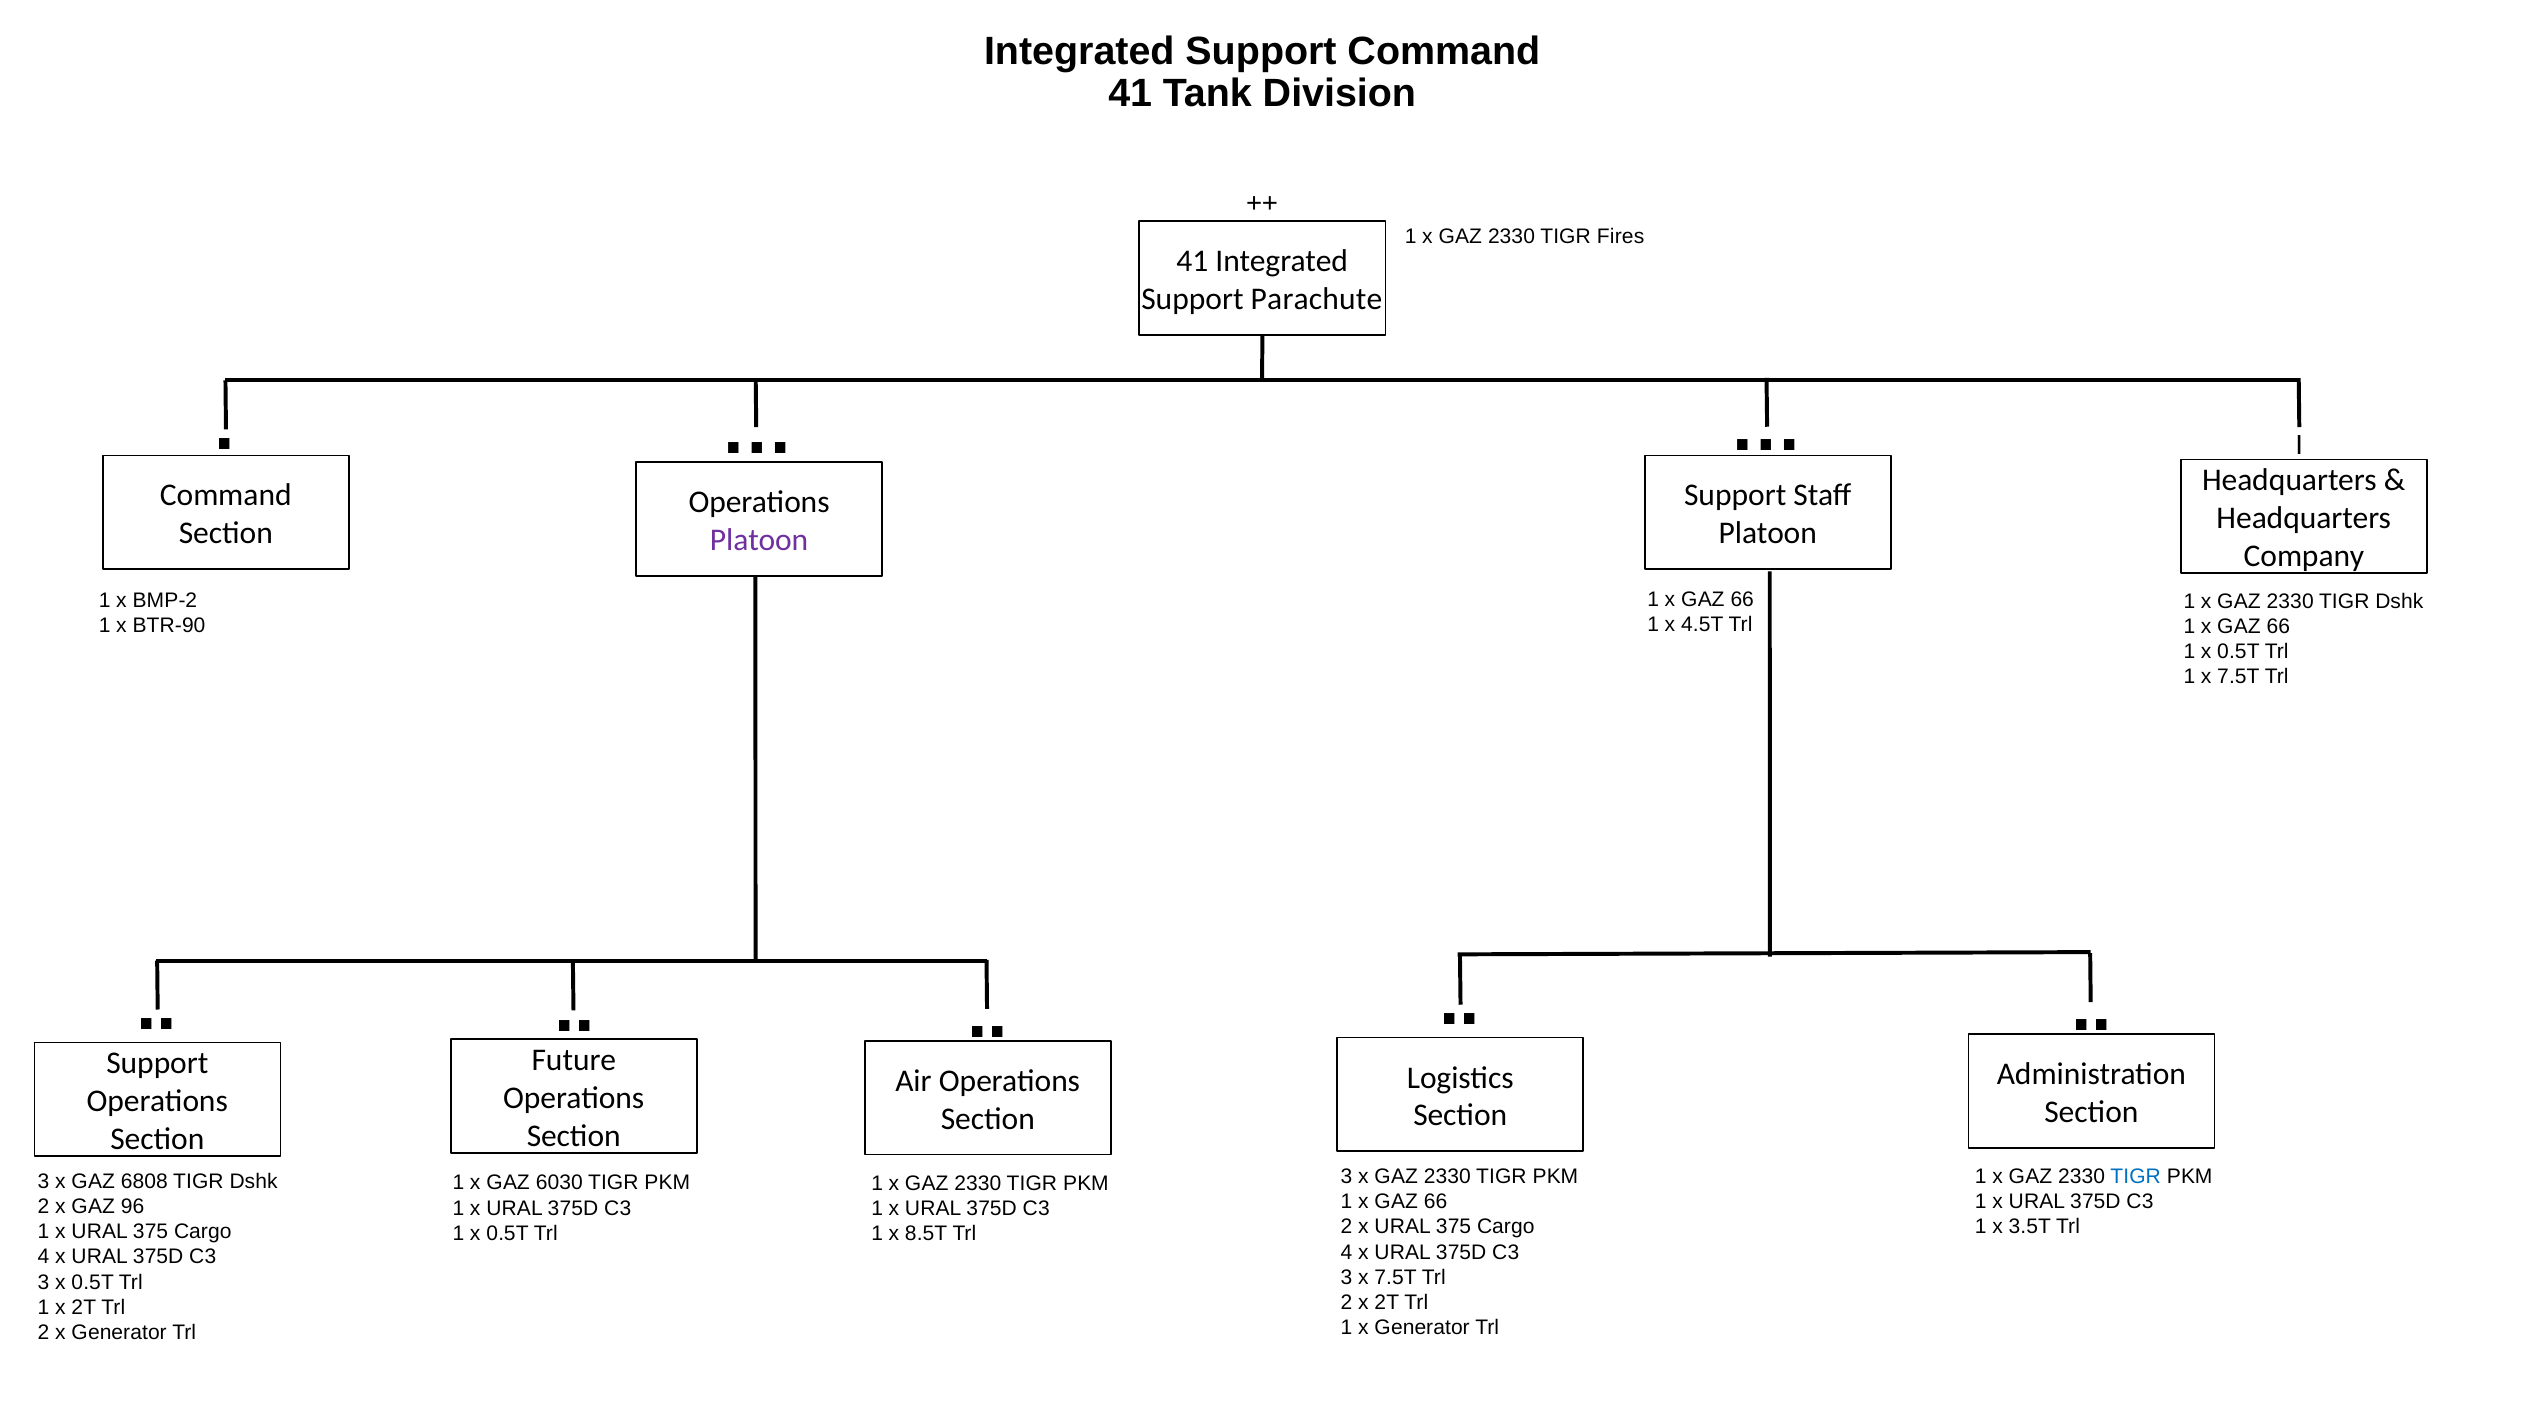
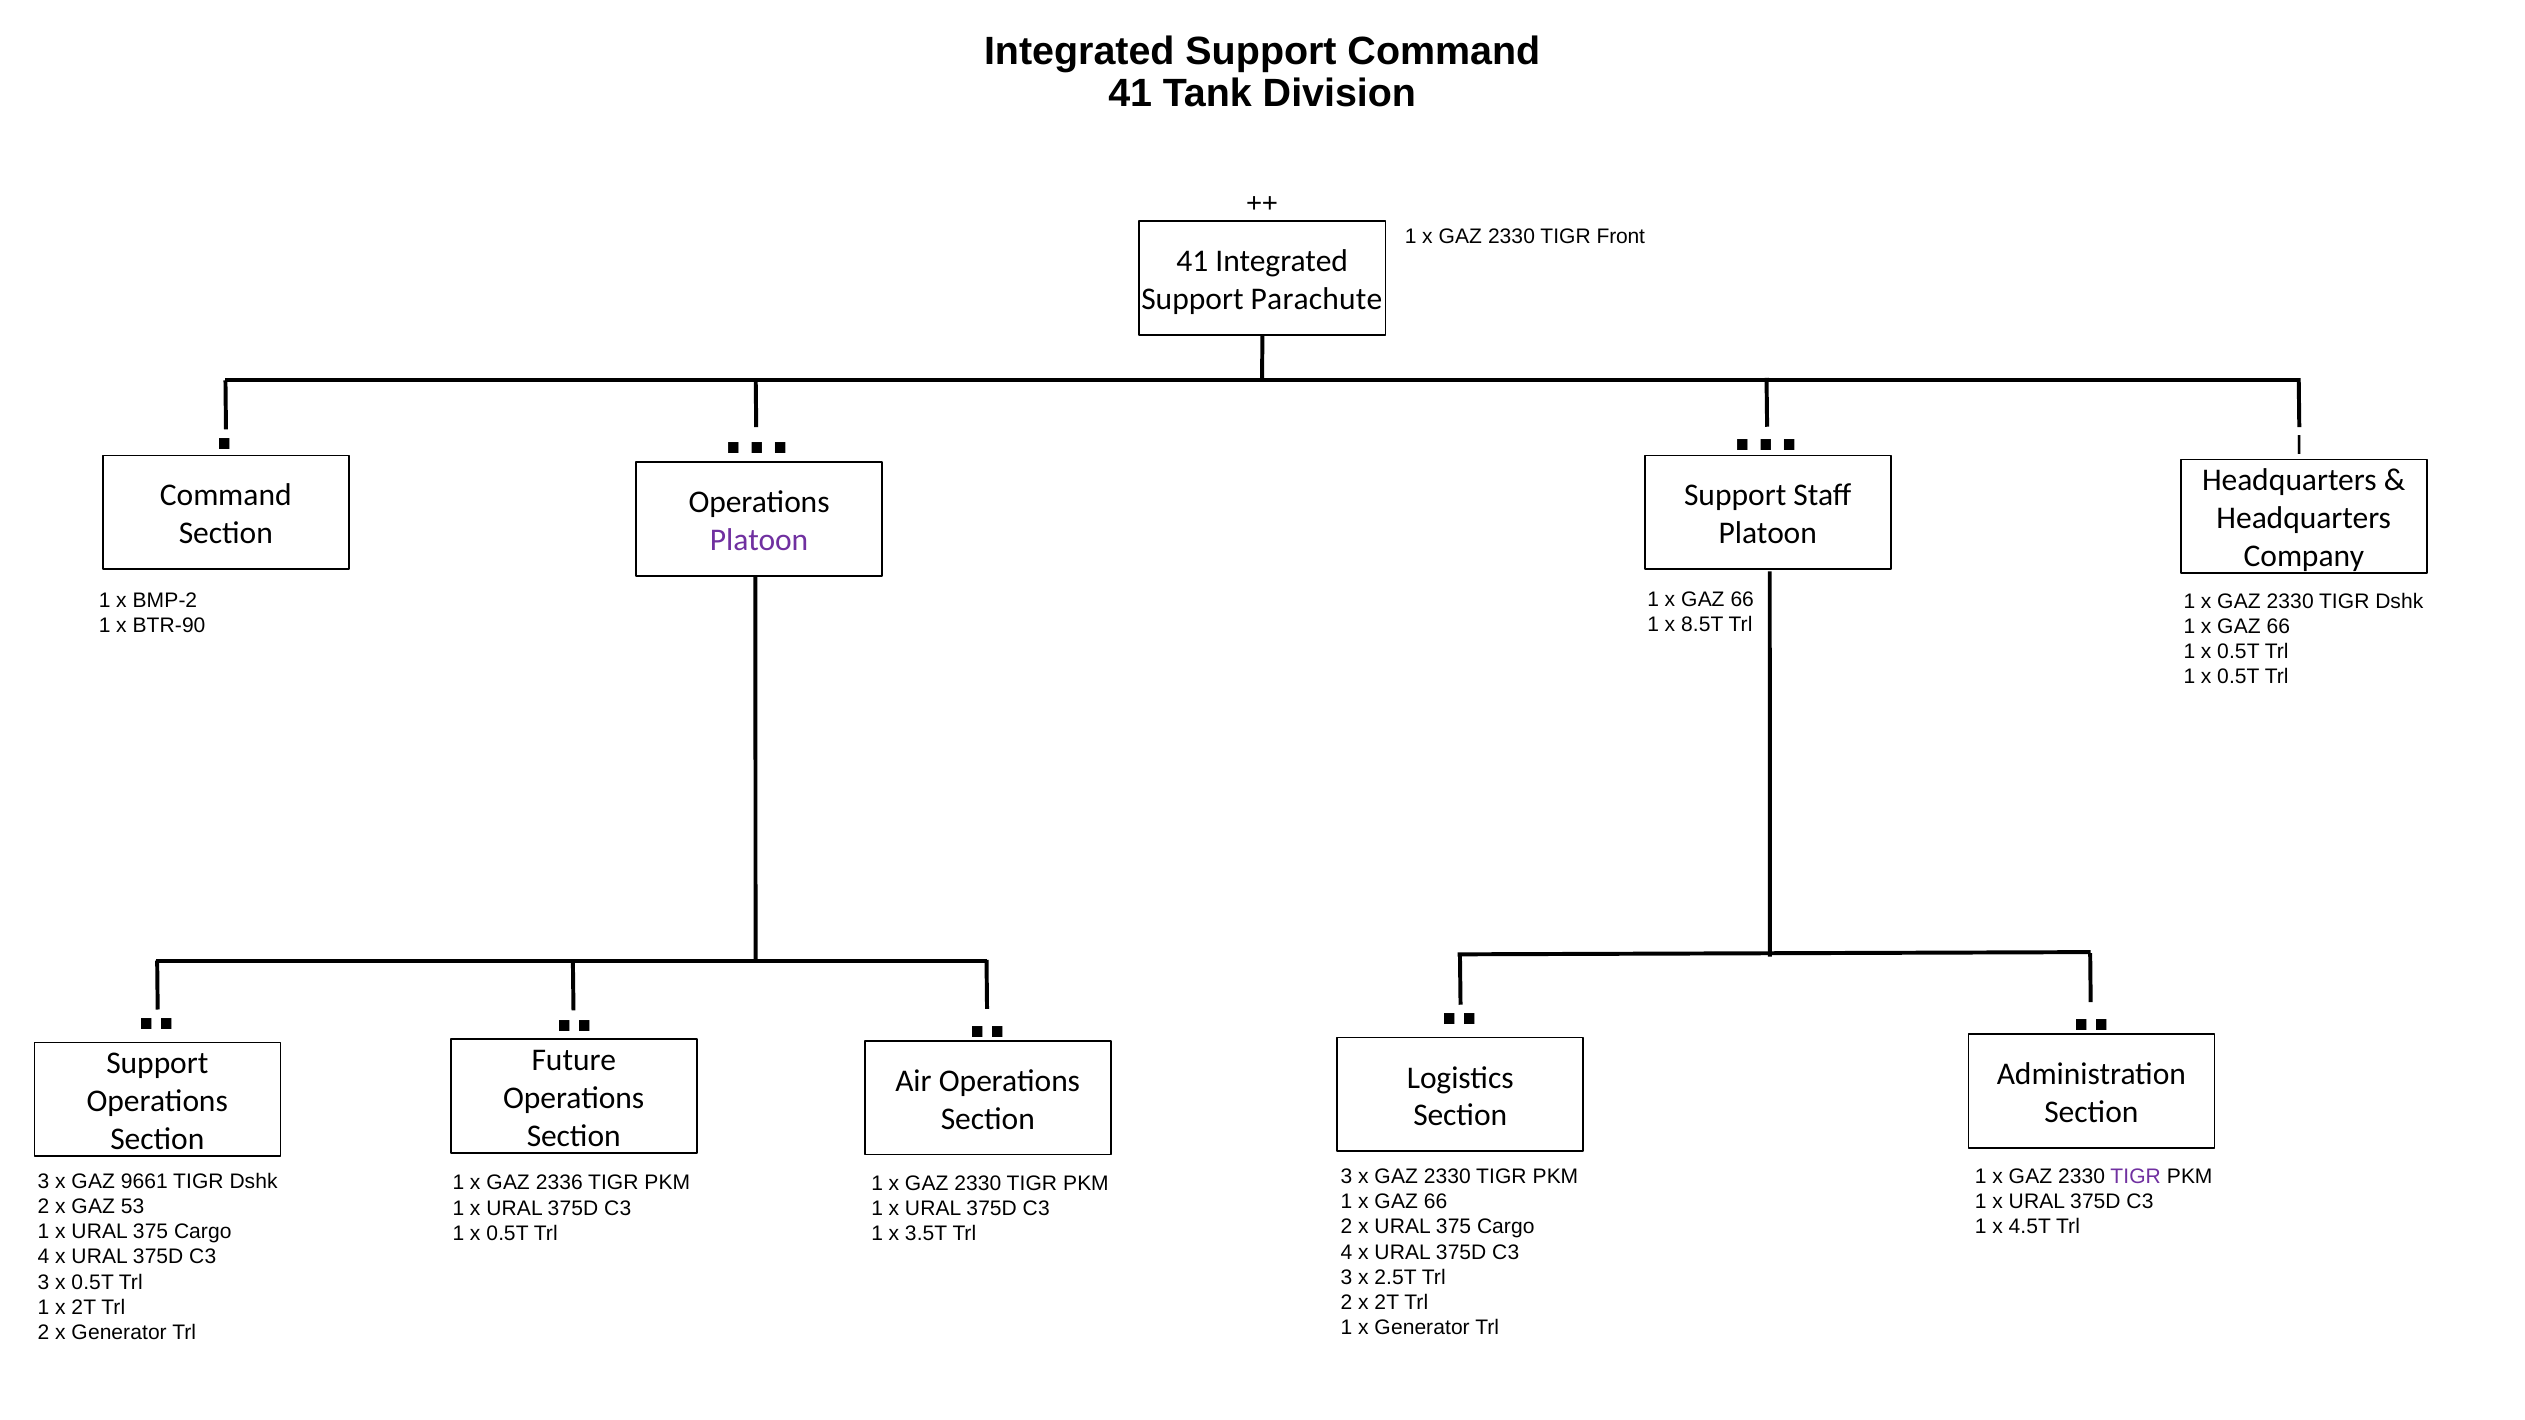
Fires: Fires -> Front
4.5T: 4.5T -> 8.5T
7.5T at (2238, 677): 7.5T -> 0.5T
TIGR at (2136, 1176) colour: blue -> purple
6808: 6808 -> 9661
6030: 6030 -> 2336
96: 96 -> 53
3.5T: 3.5T -> 4.5T
8.5T: 8.5T -> 3.5T
3 x 7.5T: 7.5T -> 2.5T
